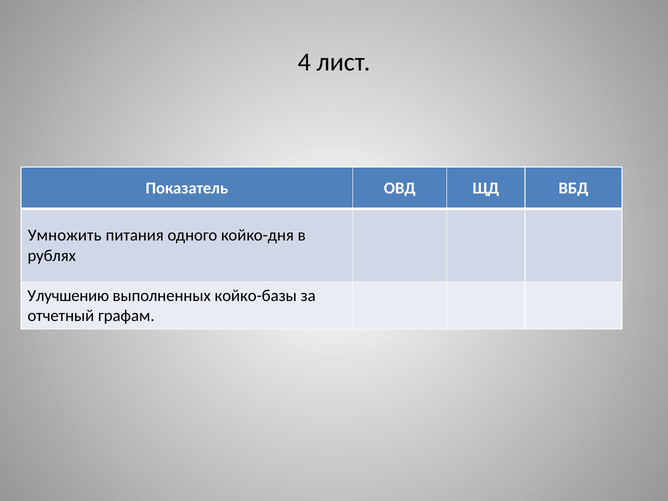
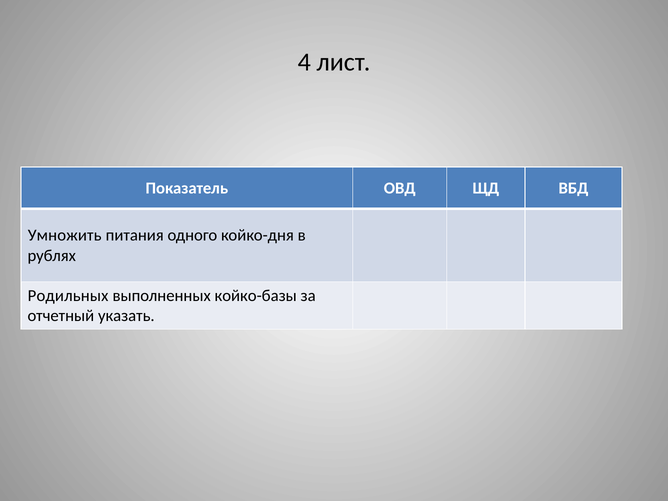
Улучшению: Улучшению -> Родильных
графам: графам -> указать
